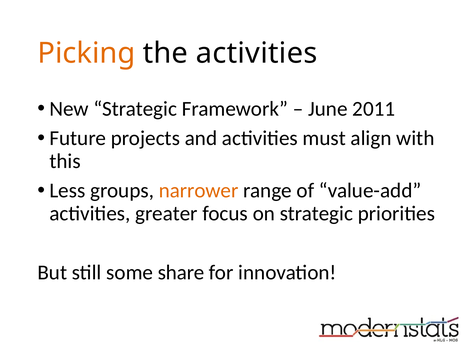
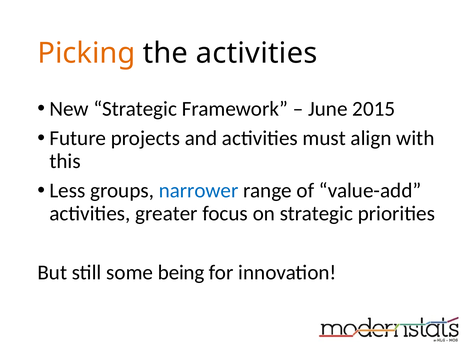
2011: 2011 -> 2015
narrower colour: orange -> blue
share: share -> being
